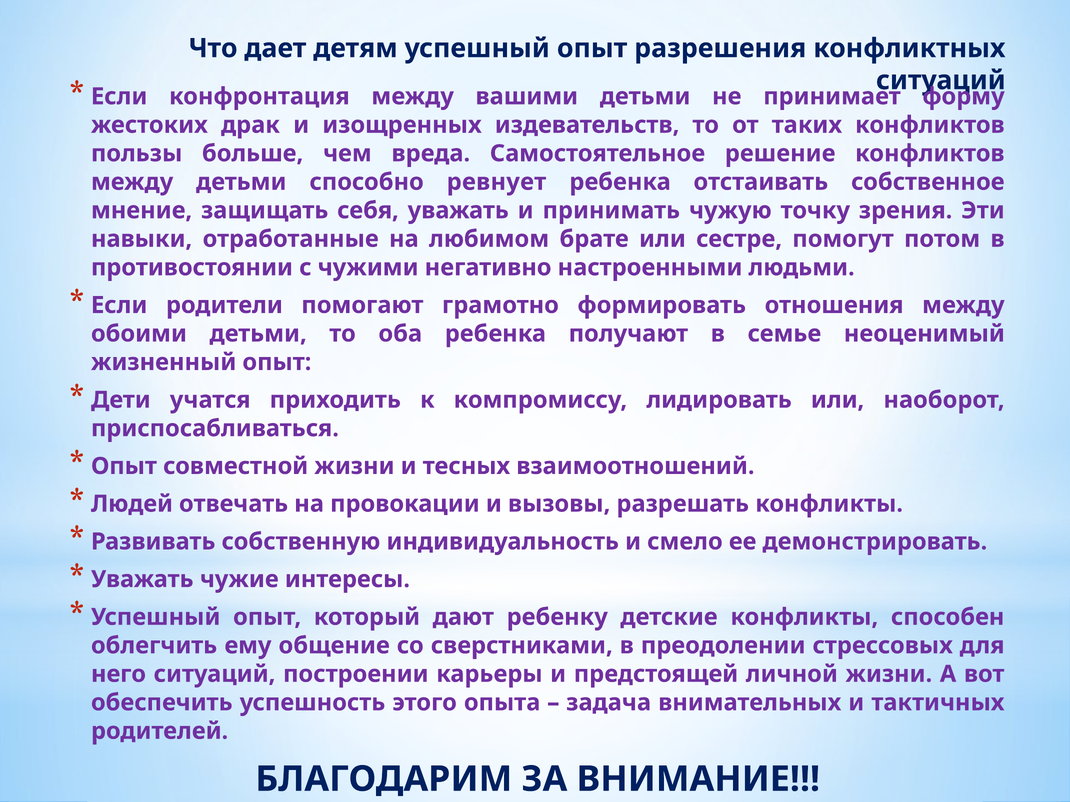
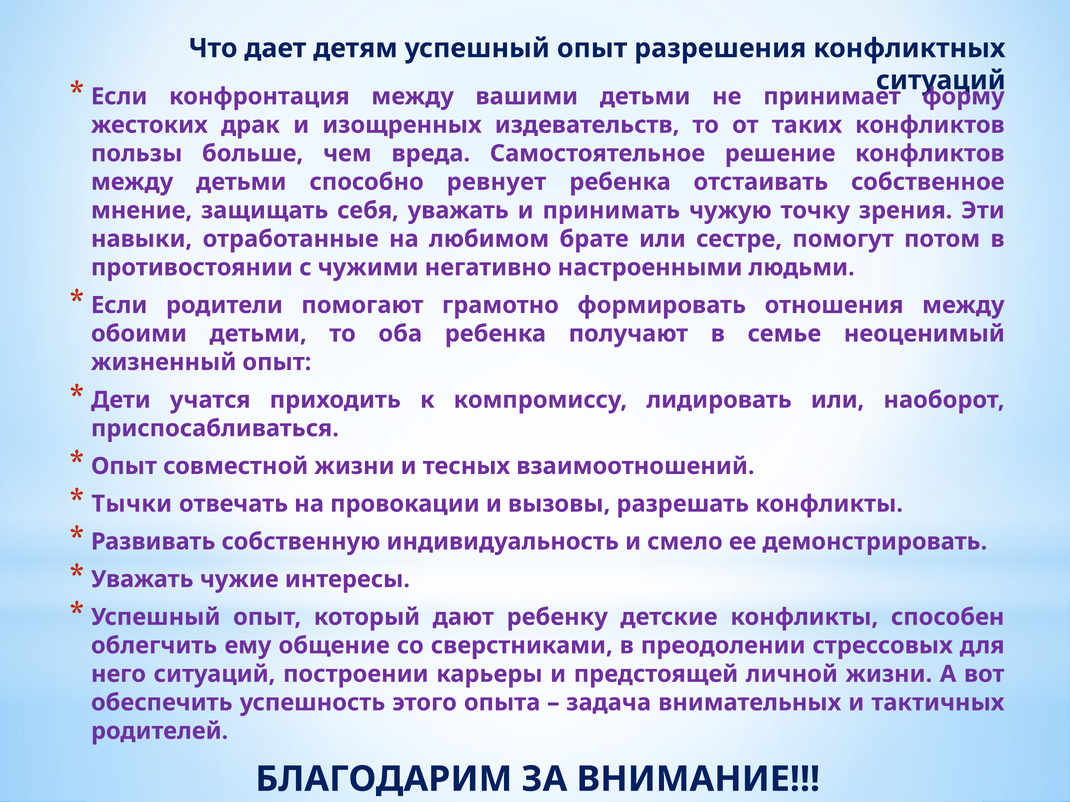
Людей: Людей -> Тычки
